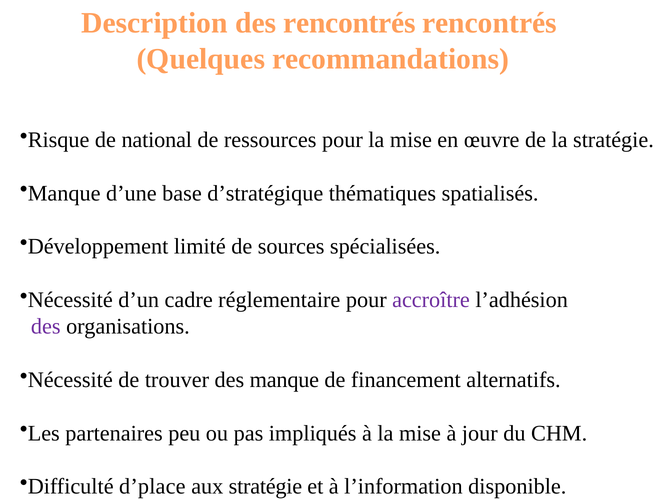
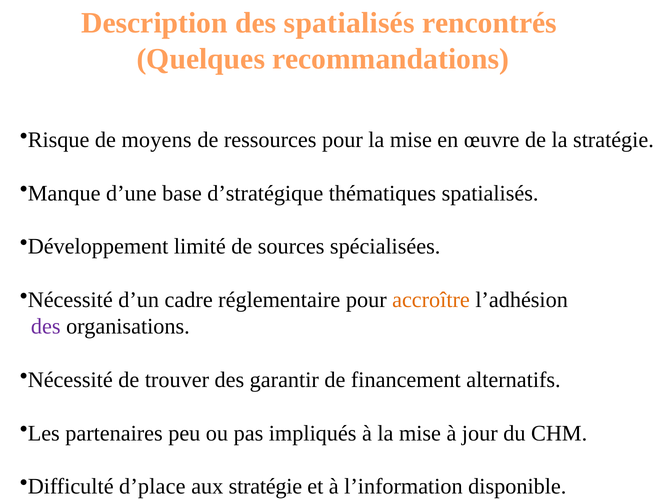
des rencontrés: rencontrés -> spatialisés
national: national -> moyens
accroître colour: purple -> orange
des manque: manque -> garantir
